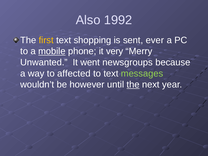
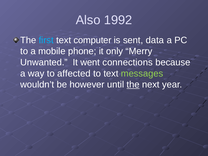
first colour: yellow -> light blue
shopping: shopping -> computer
ever: ever -> data
mobile underline: present -> none
very: very -> only
newsgroups: newsgroups -> connections
